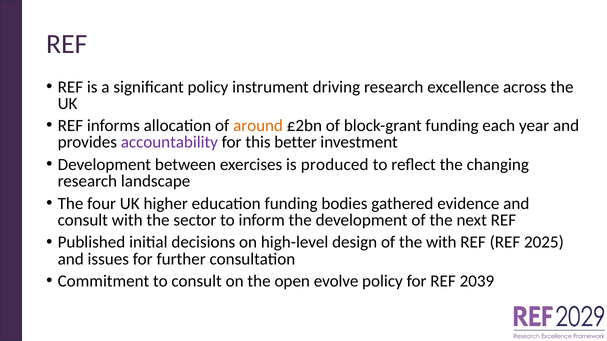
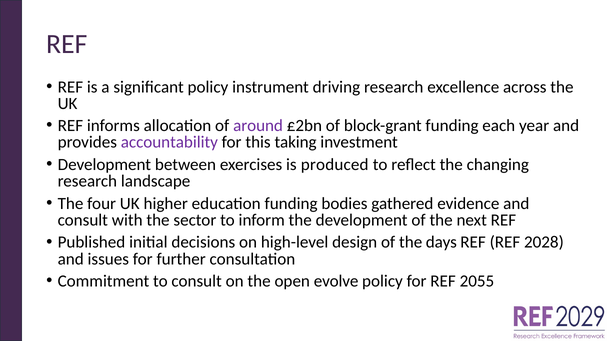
around colour: orange -> purple
better: better -> taking
the with: with -> days
2025: 2025 -> 2028
2039: 2039 -> 2055
